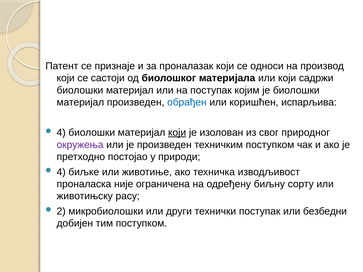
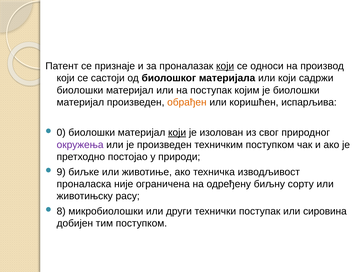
који at (225, 66) underline: none -> present
обрађен colour: blue -> orange
4 at (61, 133): 4 -> 0
4 at (61, 172): 4 -> 9
2: 2 -> 8
безбедни: безбедни -> сировина
